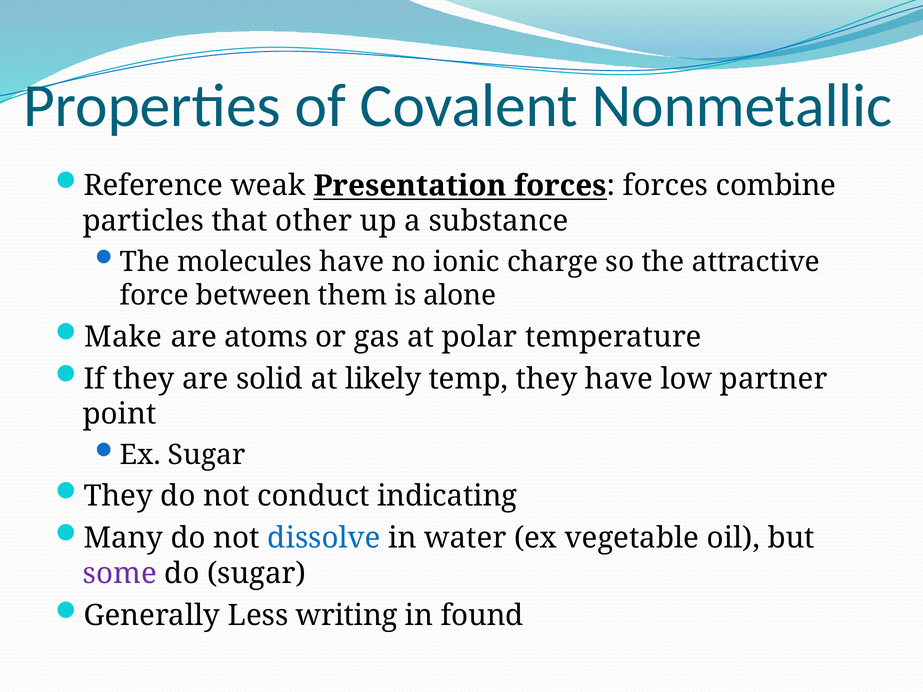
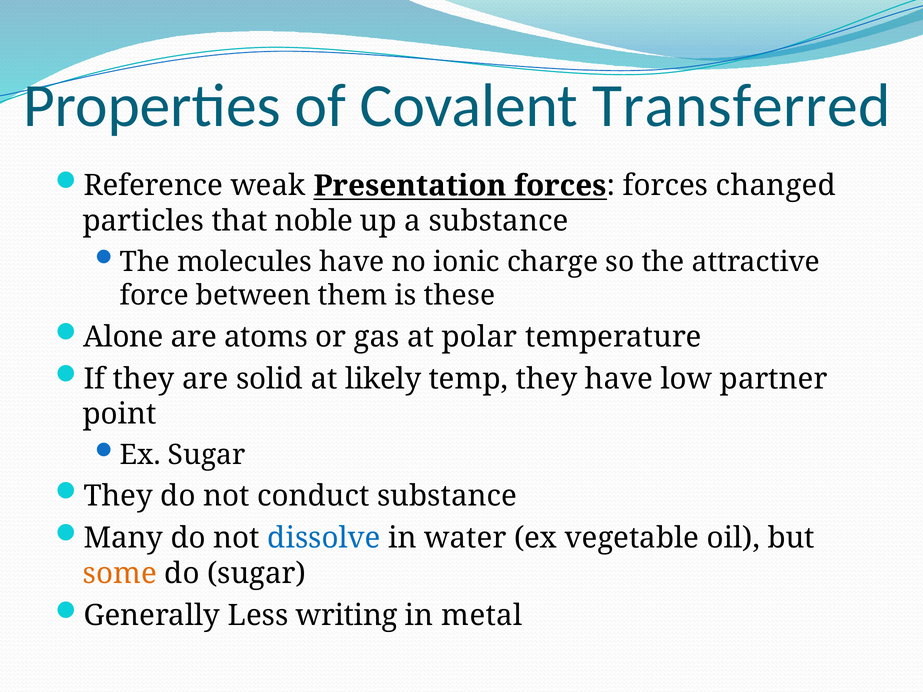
Nonmetallic: Nonmetallic -> Transferred
combine: combine -> changed
other: other -> noble
alone: alone -> these
Make: Make -> Alone
conduct indicating: indicating -> substance
some colour: purple -> orange
found: found -> metal
